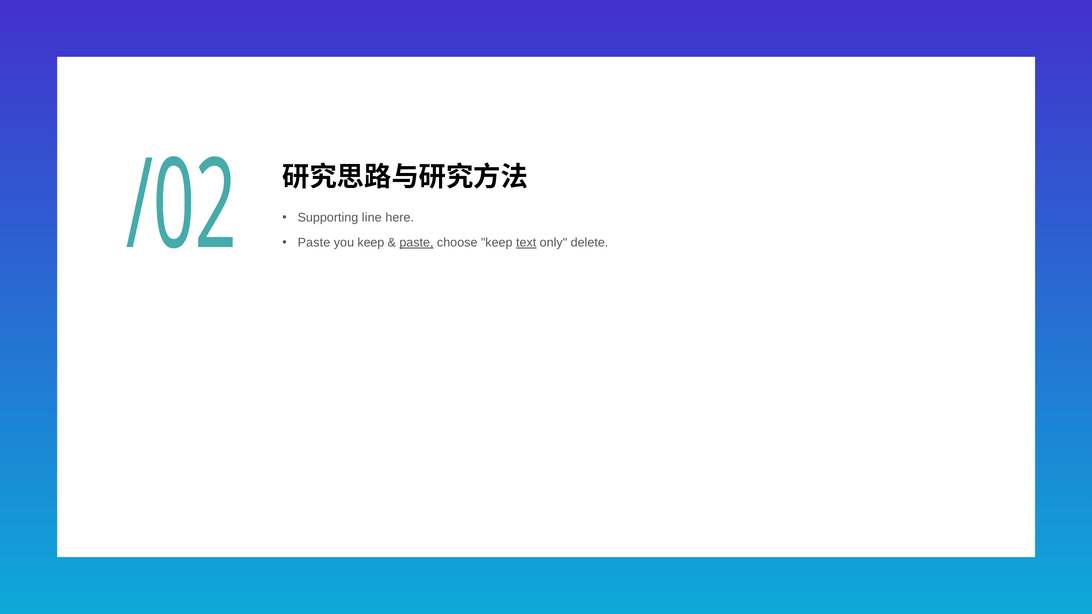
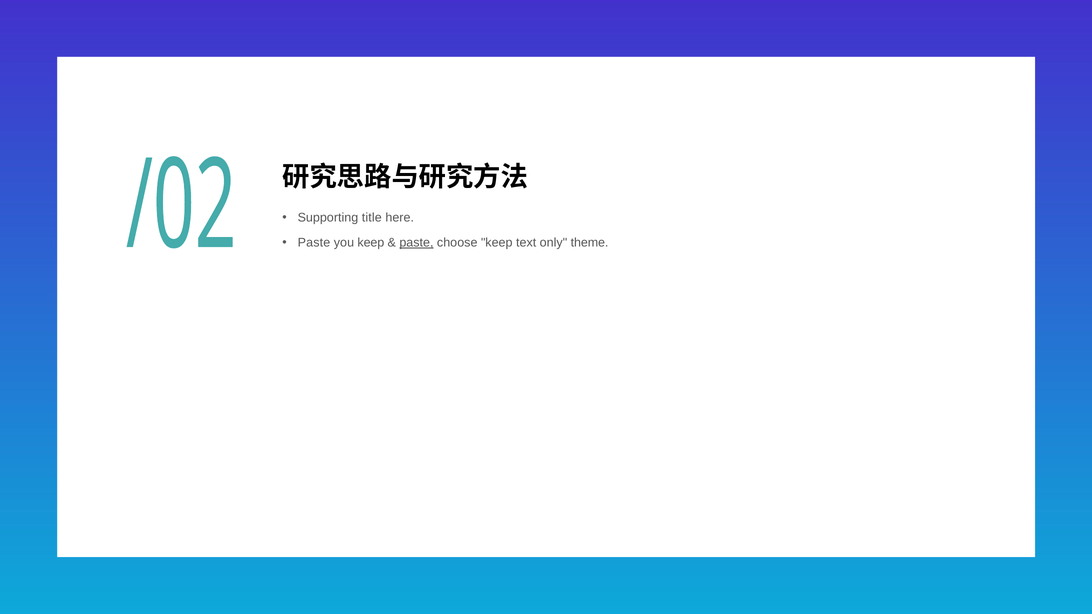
line: line -> title
text underline: present -> none
delete: delete -> theme
